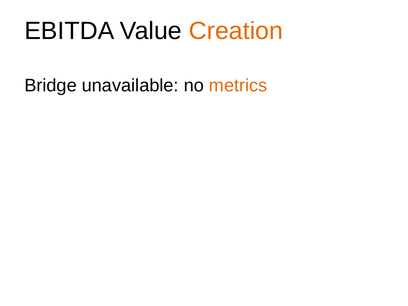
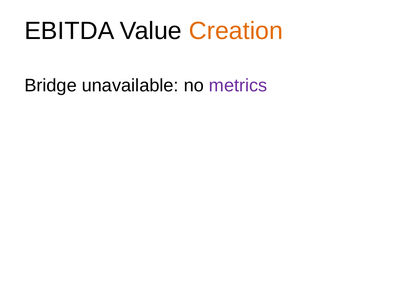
metrics colour: orange -> purple
